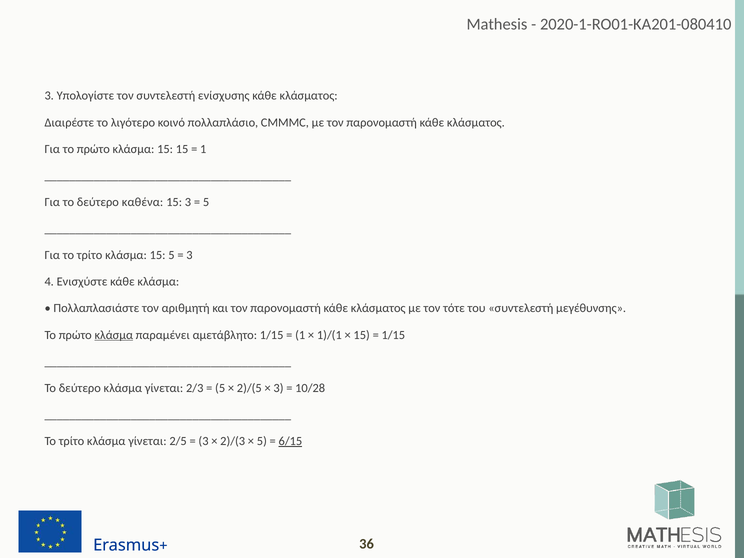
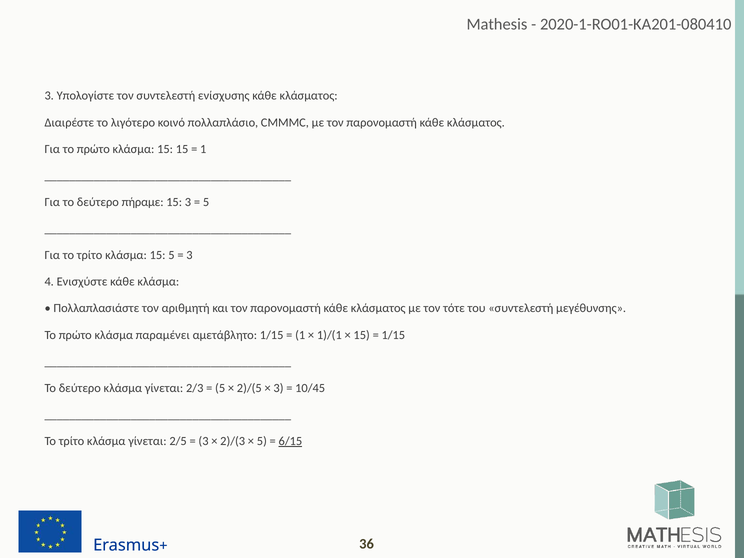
καθένα: καθένα -> πήραμε
κλάσμα at (114, 335) underline: present -> none
10/28: 10/28 -> 10/45
